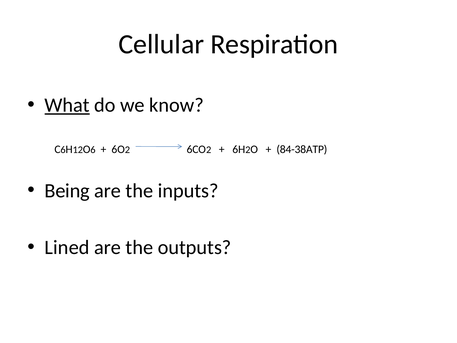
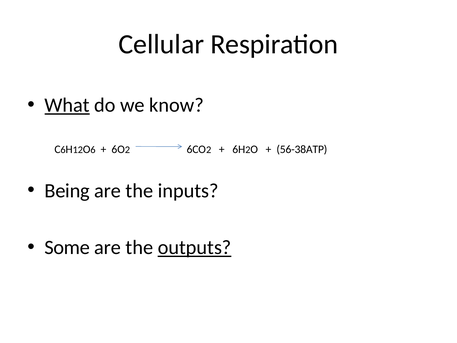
84-38ATP: 84-38ATP -> 56-38ATP
Lined: Lined -> Some
outputs underline: none -> present
